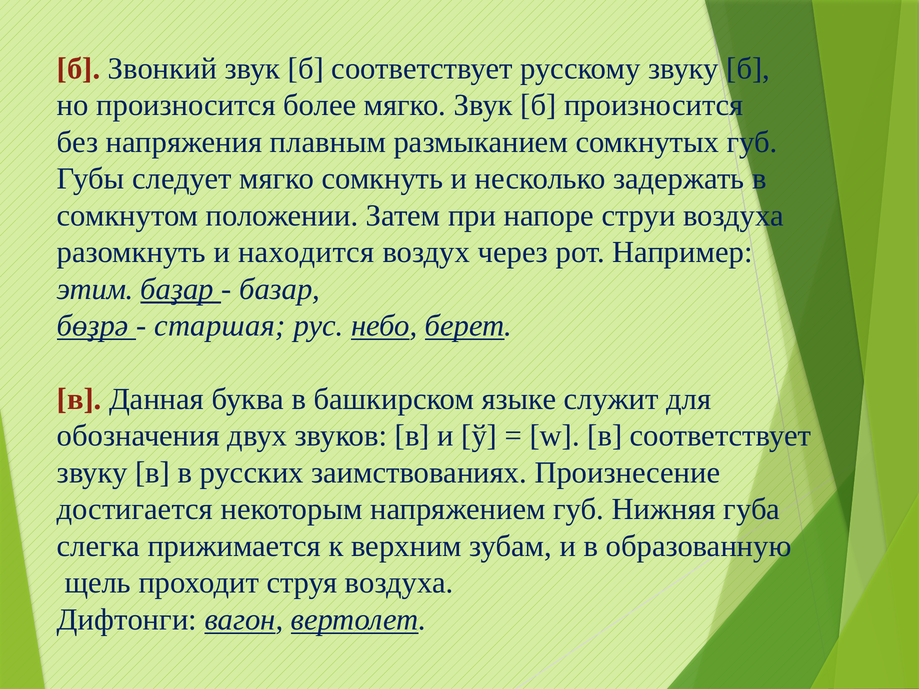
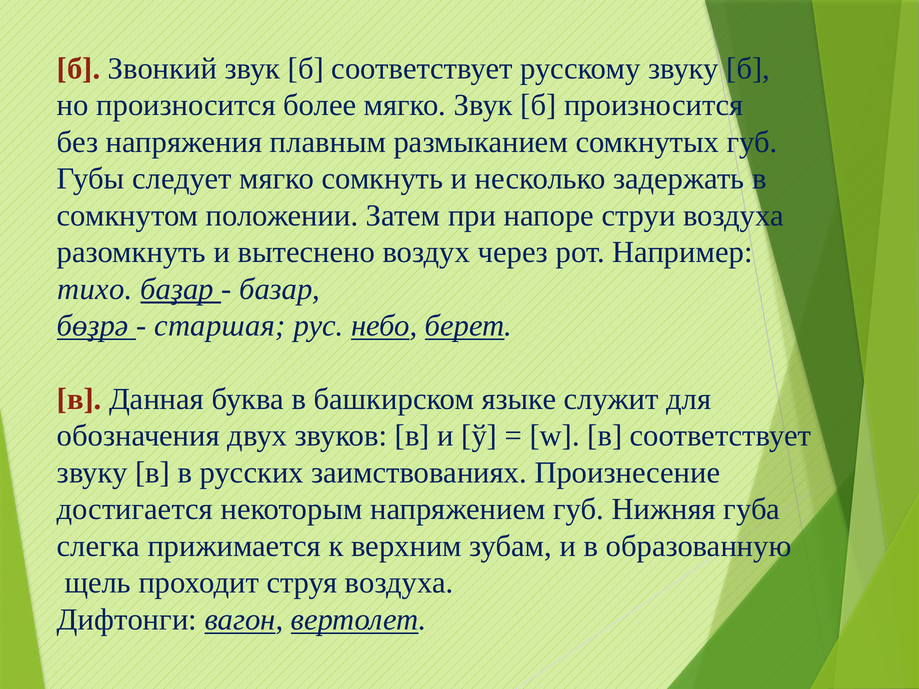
находится: находится -> вытеснено
этим: этим -> тихо
